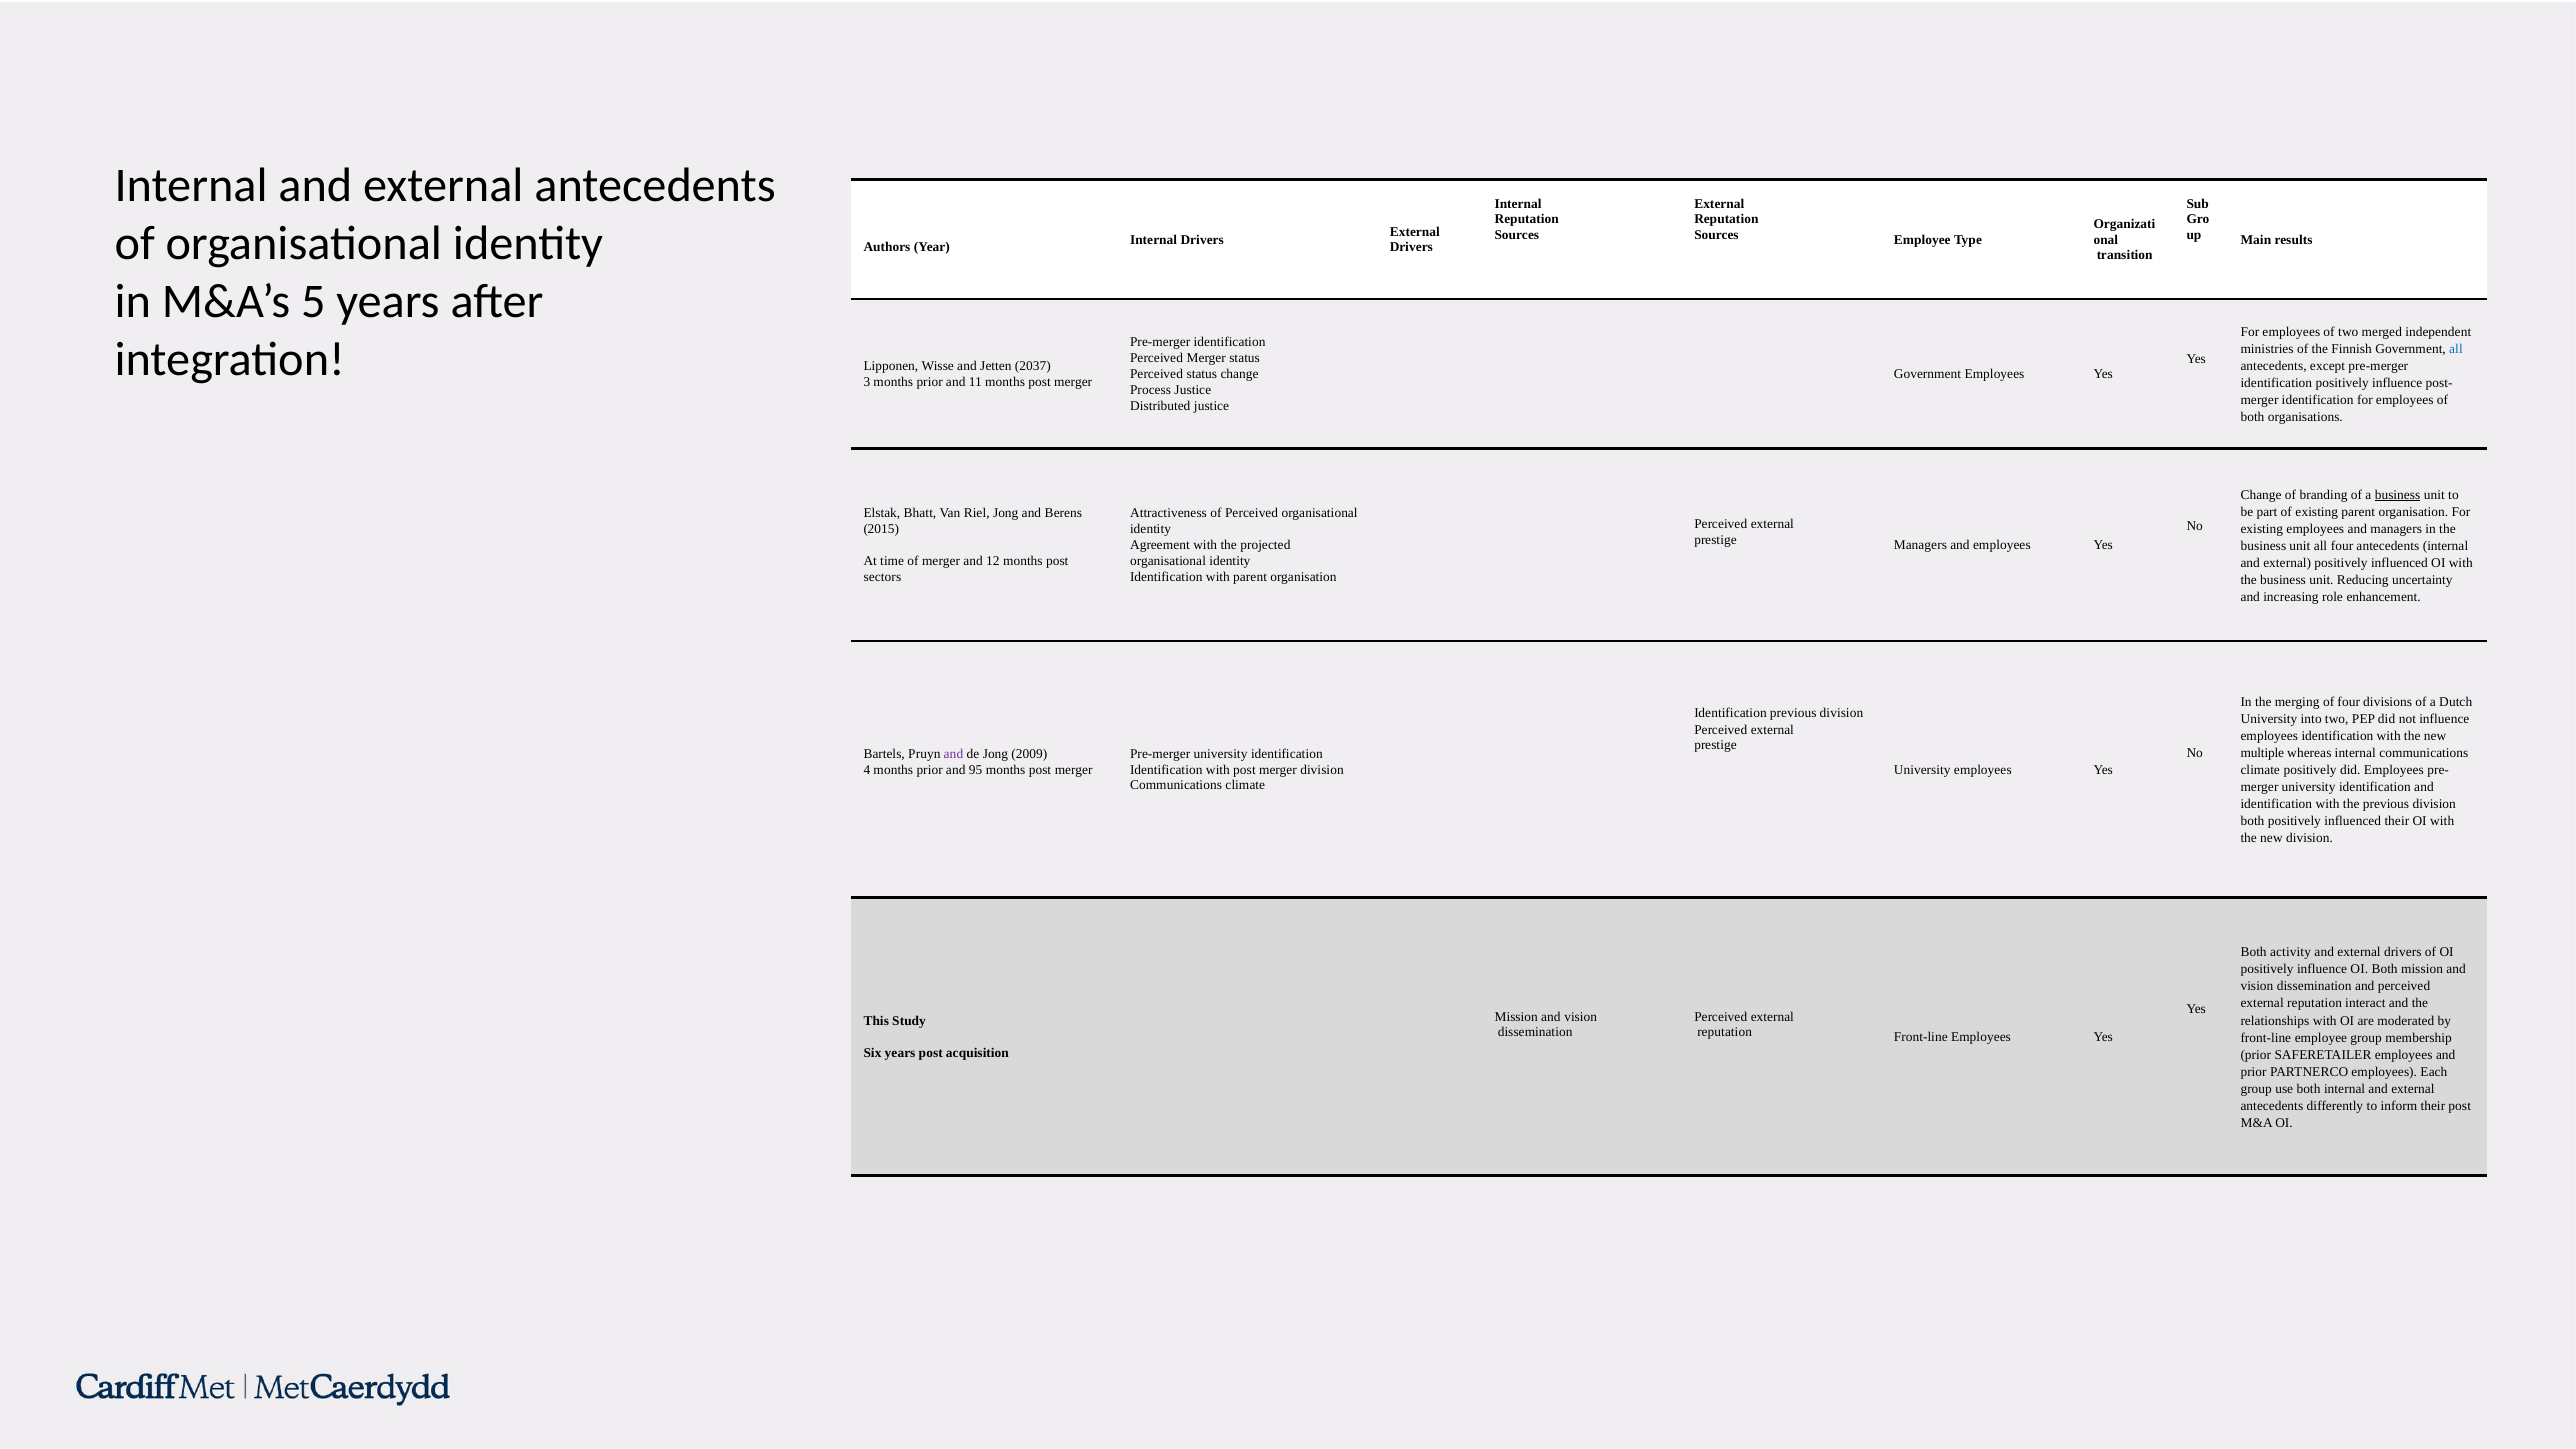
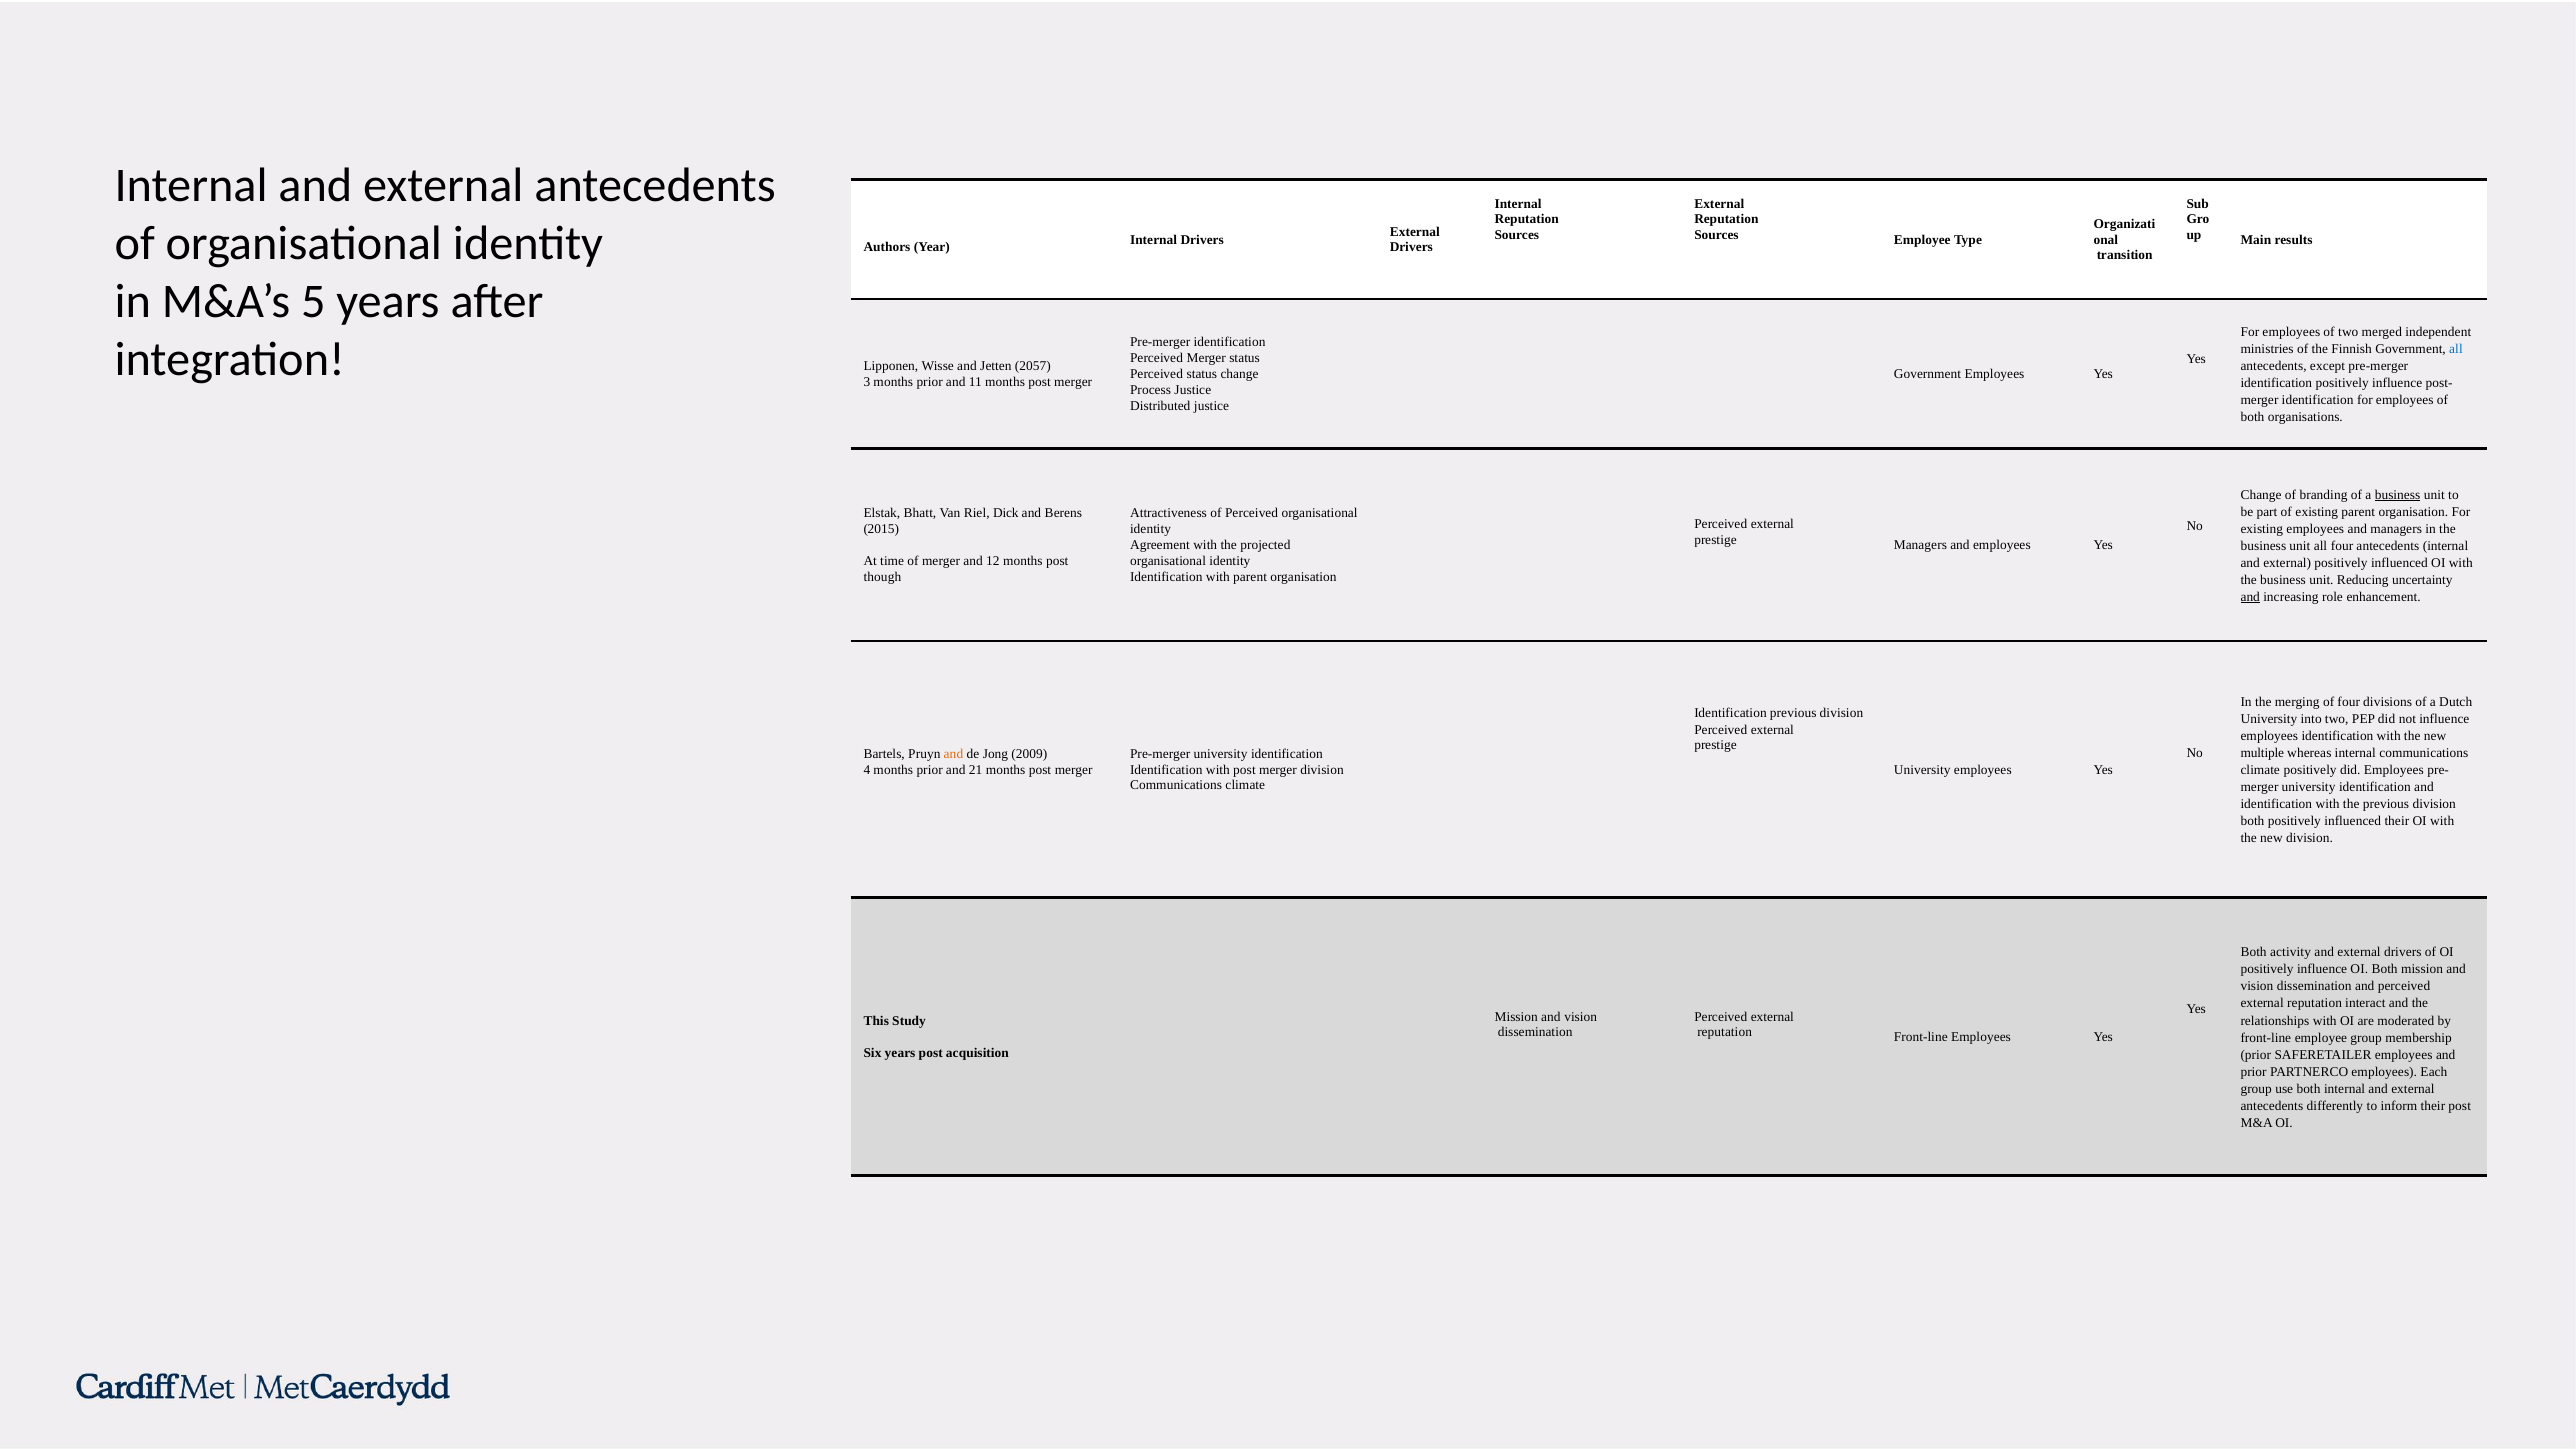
2037: 2037 -> 2057
Riel Jong: Jong -> Dick
sectors: sectors -> though
and at (2250, 597) underline: none -> present
and at (953, 754) colour: purple -> orange
95: 95 -> 21
